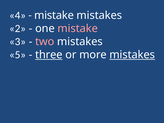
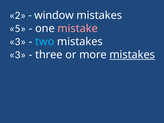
4: 4 -> 2
mistake at (54, 15): mistake -> window
2: 2 -> 5
two colour: pink -> light blue
5 at (18, 55): 5 -> 3
three underline: present -> none
